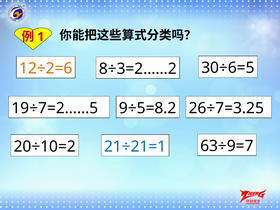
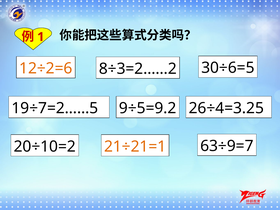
9÷5=8.2: 9÷5=8.2 -> 9÷5=9.2
26÷7=3.25: 26÷7=3.25 -> 26÷4=3.25
21÷21=1 colour: blue -> orange
